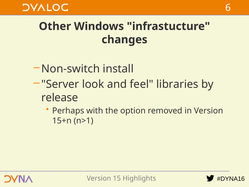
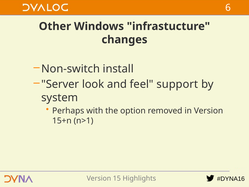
libraries: libraries -> support
release: release -> system
